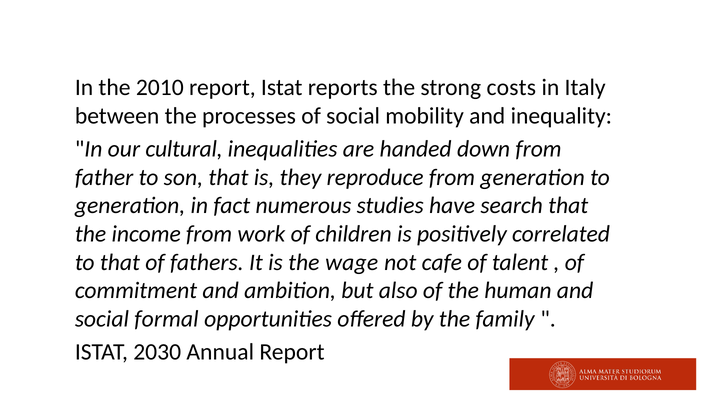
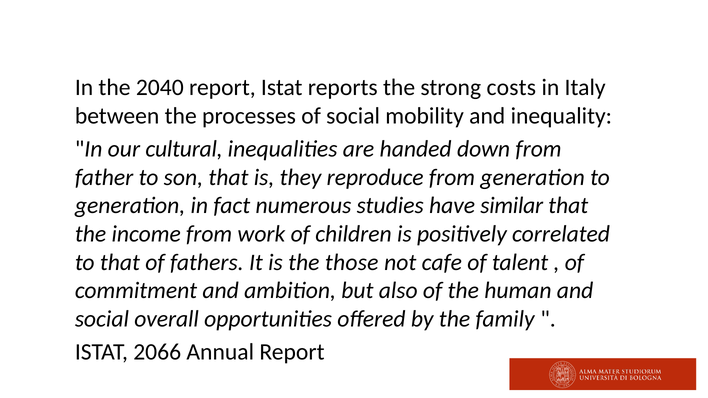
2010: 2010 -> 2040
search: search -> similar
wage: wage -> those
formal: formal -> overall
2030: 2030 -> 2066
